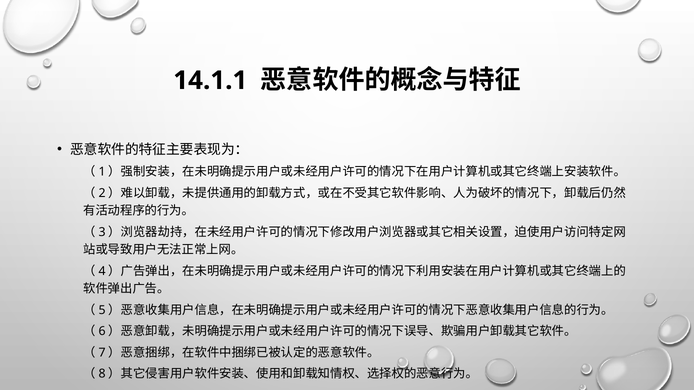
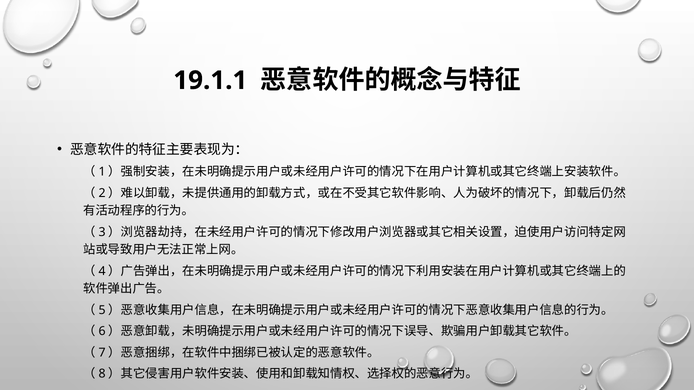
14.1.1: 14.1.1 -> 19.1.1
